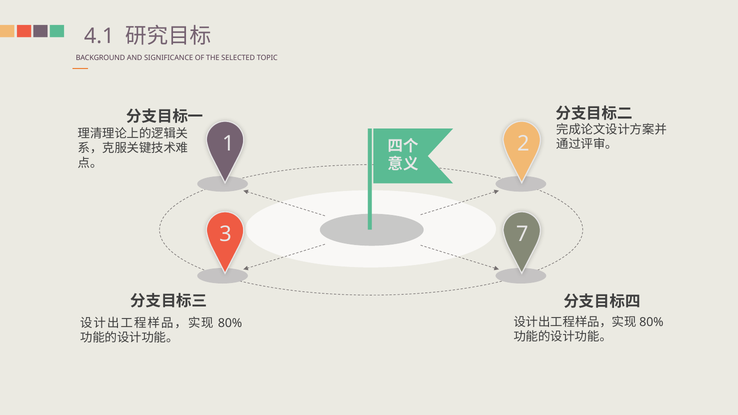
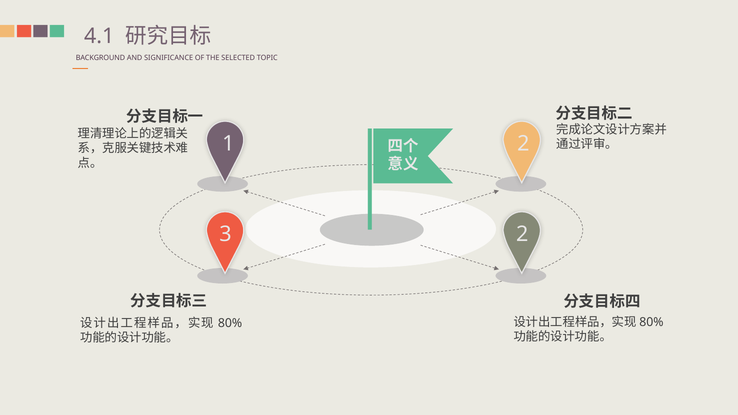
3 7: 7 -> 2
